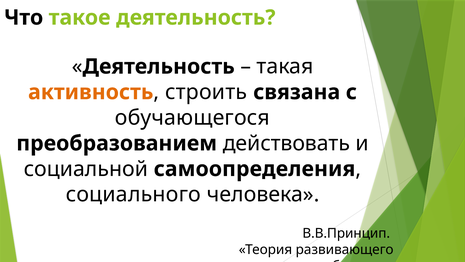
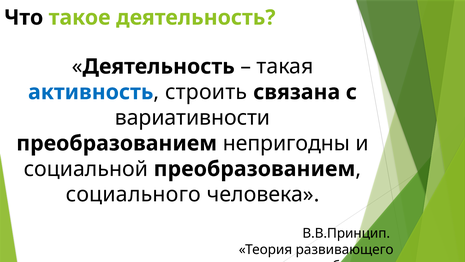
активность colour: orange -> blue
обучающегося: обучающегося -> вариативности
действовать: действовать -> непригодны
социальной самоопределения: самоопределения -> преобразованием
